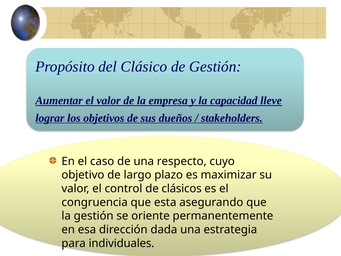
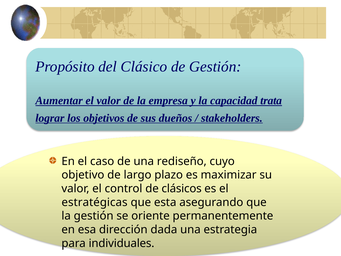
lleve: lleve -> trata
respecto: respecto -> rediseño
congruencia: congruencia -> estratégicas
